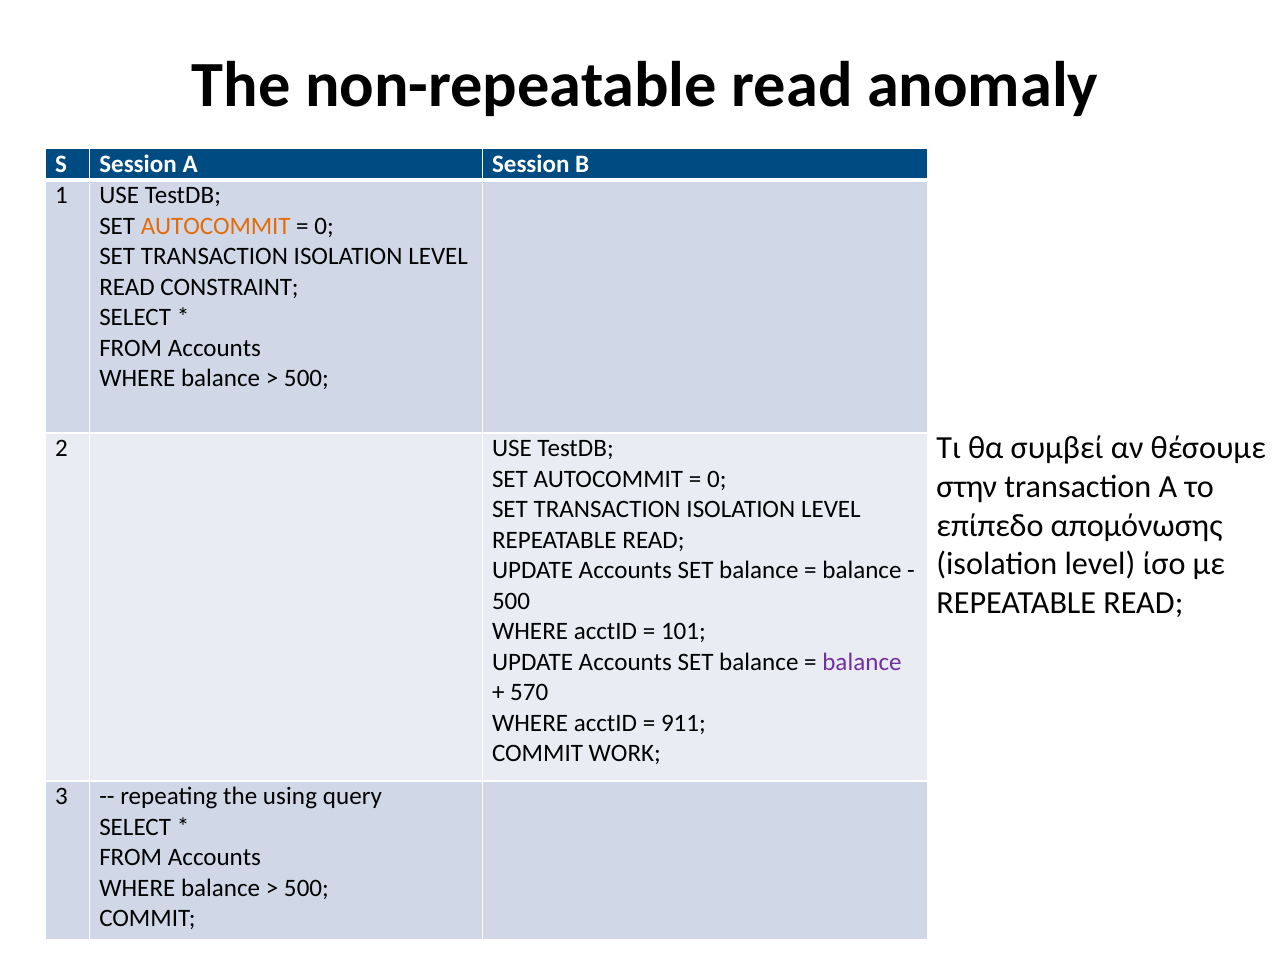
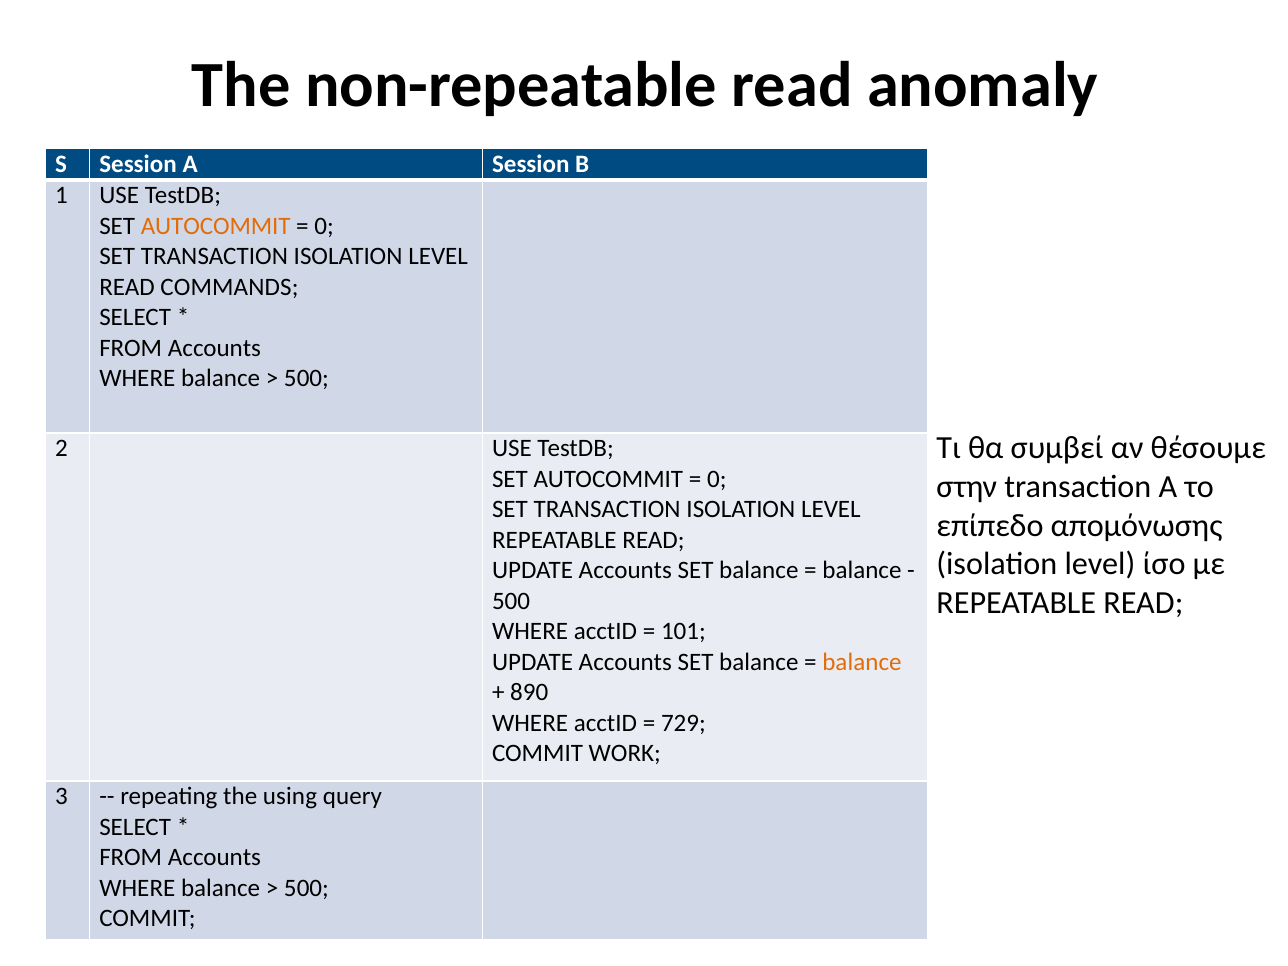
CONSTRAINT: CONSTRAINT -> COMMANDS
balance at (862, 662) colour: purple -> orange
570: 570 -> 890
911: 911 -> 729
